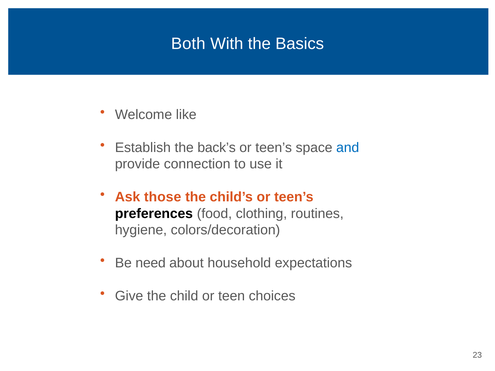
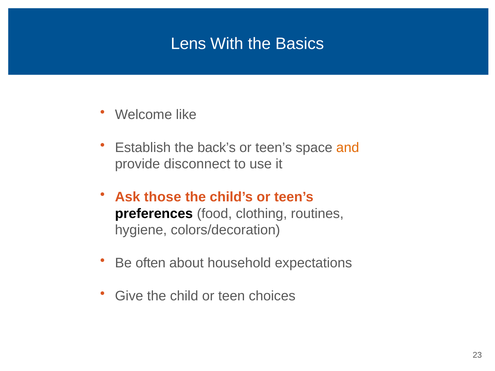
Both: Both -> Lens
and colour: blue -> orange
connection: connection -> disconnect
need: need -> often
